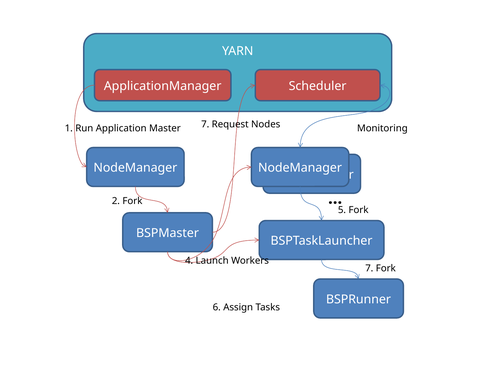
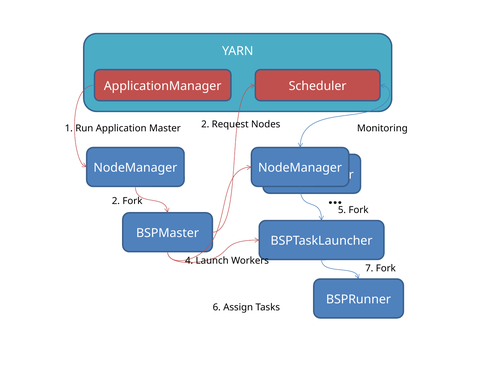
Master 7: 7 -> 2
